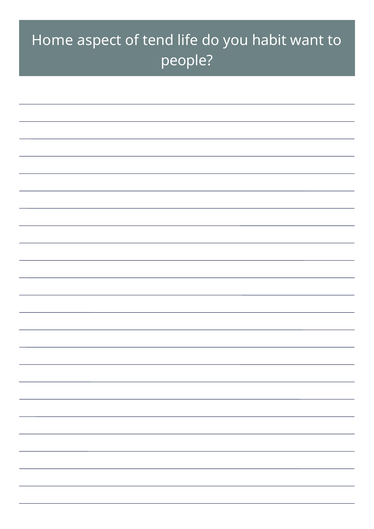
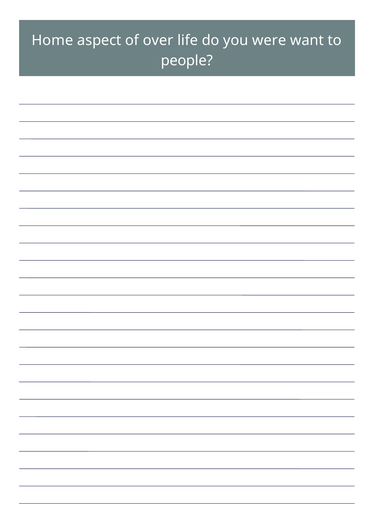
tend: tend -> over
habit: habit -> were
